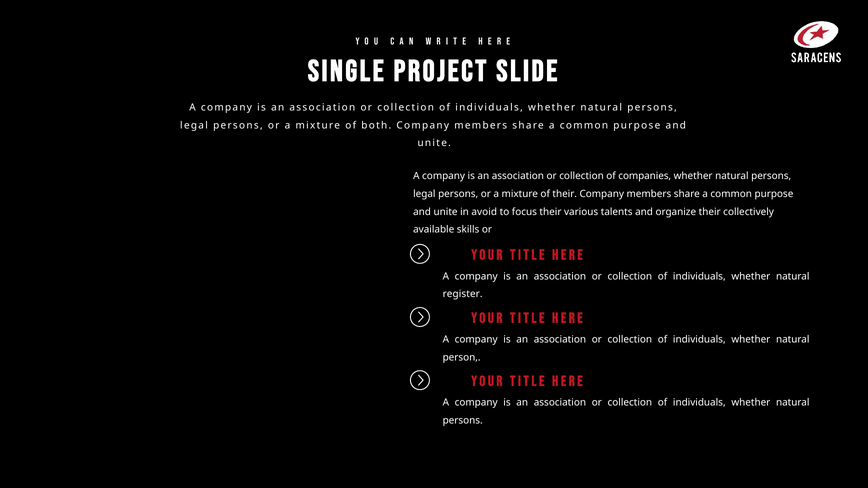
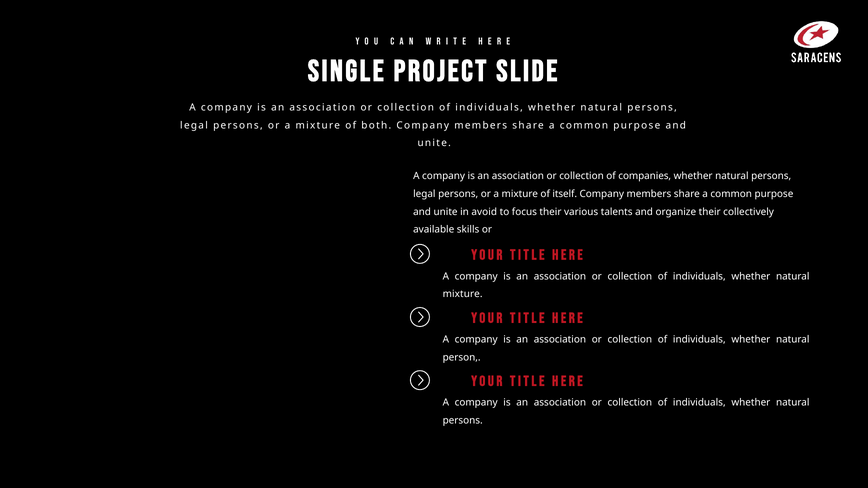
of their: their -> itself
register at (463, 294): register -> mixture
